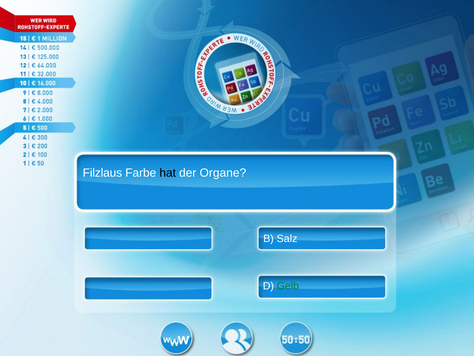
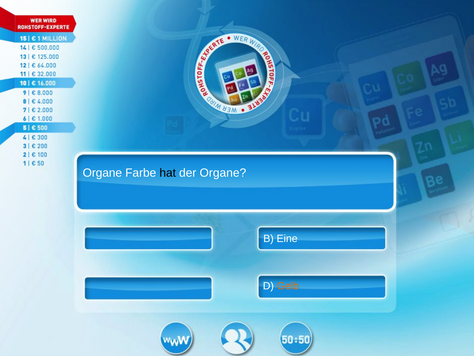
Filzlaus at (102, 173): Filzlaus -> Organe
Salz: Salz -> Eine
Gelb colour: green -> orange
